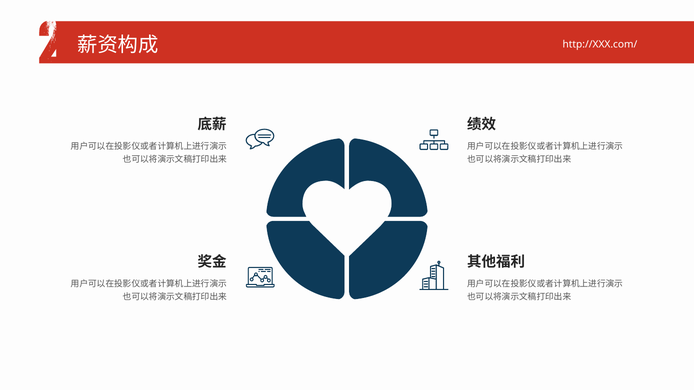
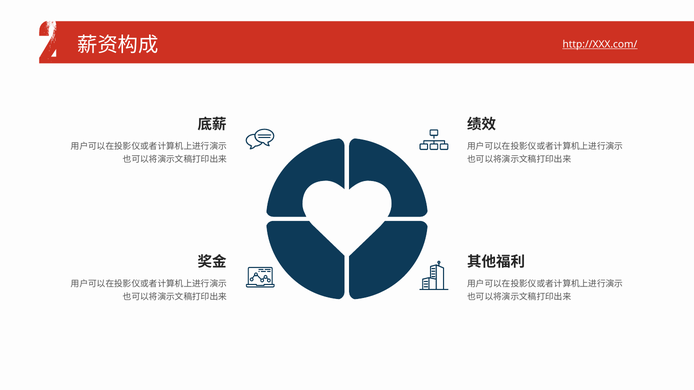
http://XXX.com/ underline: none -> present
